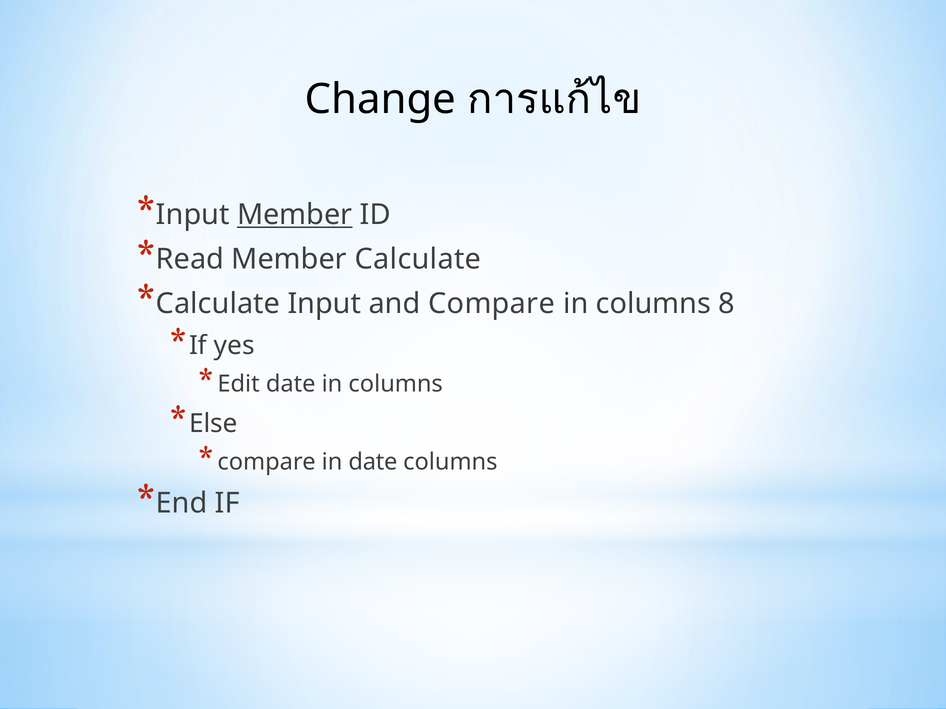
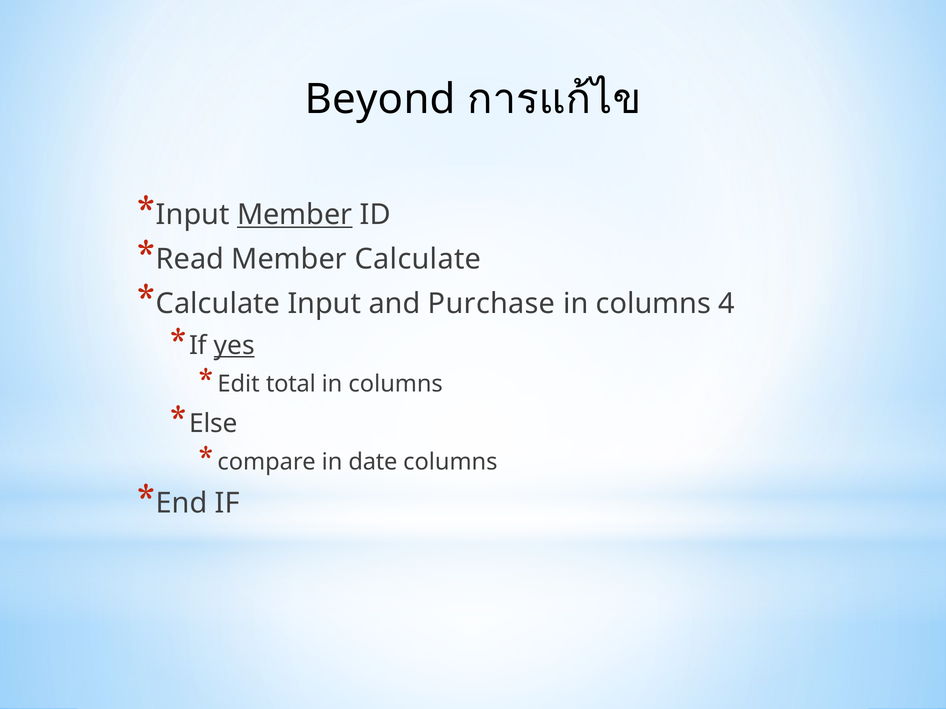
Change: Change -> Beyond
and Compare: Compare -> Purchase
8: 8 -> 4
yes underline: none -> present
Edit date: date -> total
